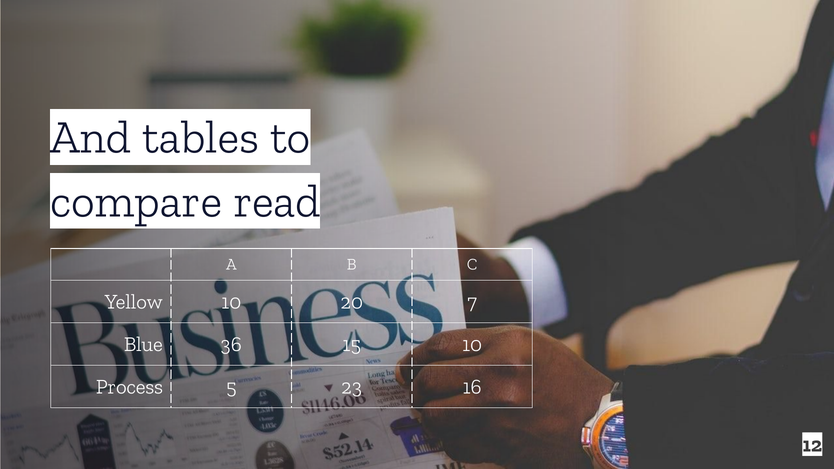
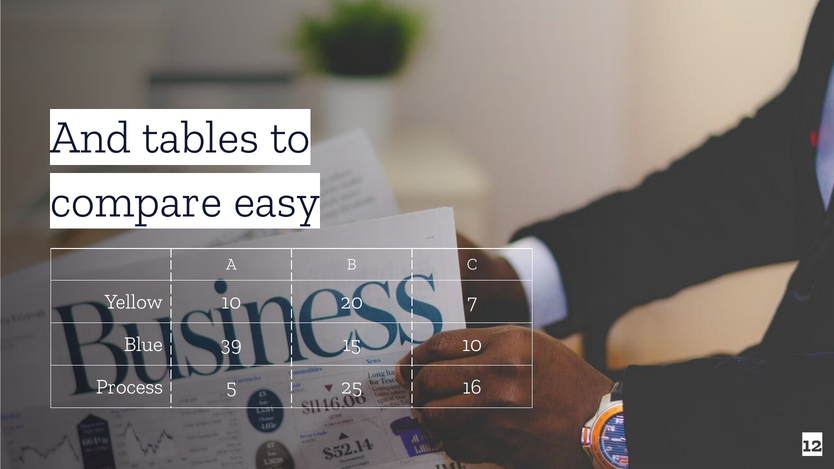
read: read -> easy
36: 36 -> 39
23: 23 -> 25
